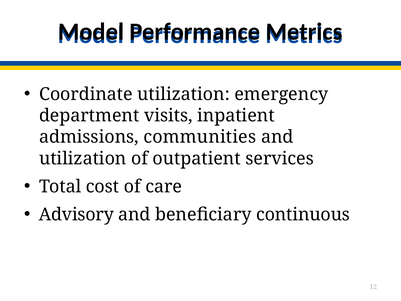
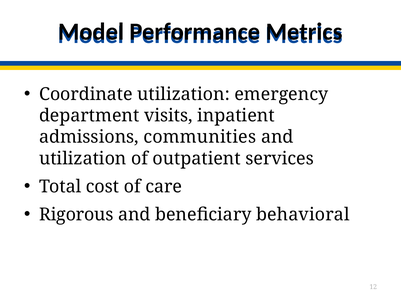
Advisory: Advisory -> Rigorous
continuous: continuous -> behavioral
